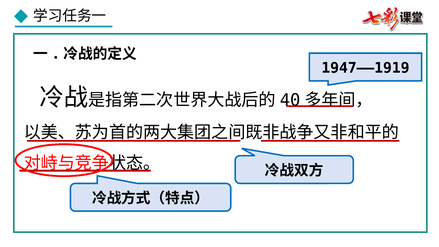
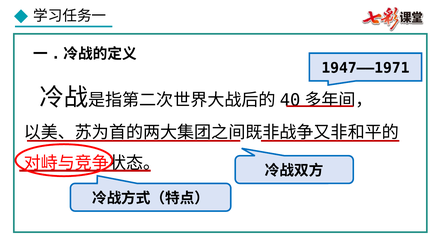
1947——1919: 1947——1919 -> 1947——1971
